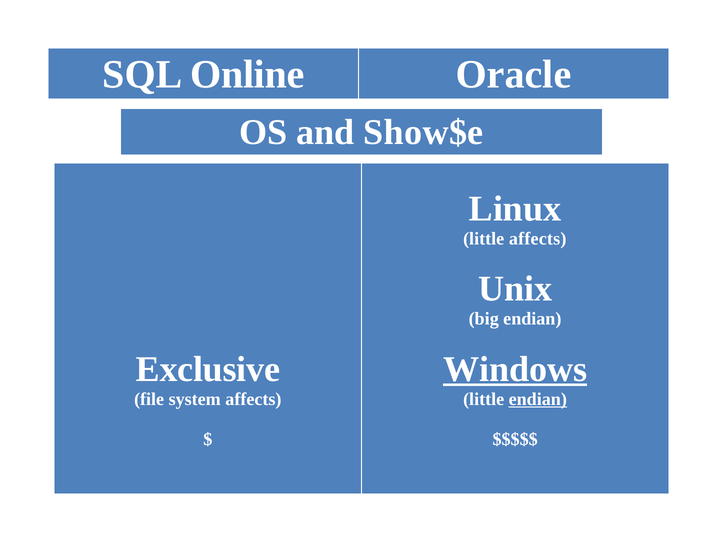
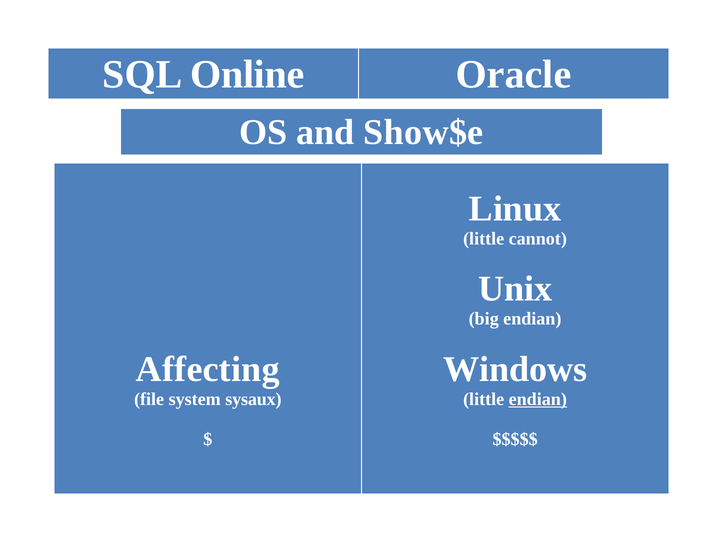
little affects: affects -> cannot
Exclusive: Exclusive -> Affecting
Windows underline: present -> none
system affects: affects -> sysaux
